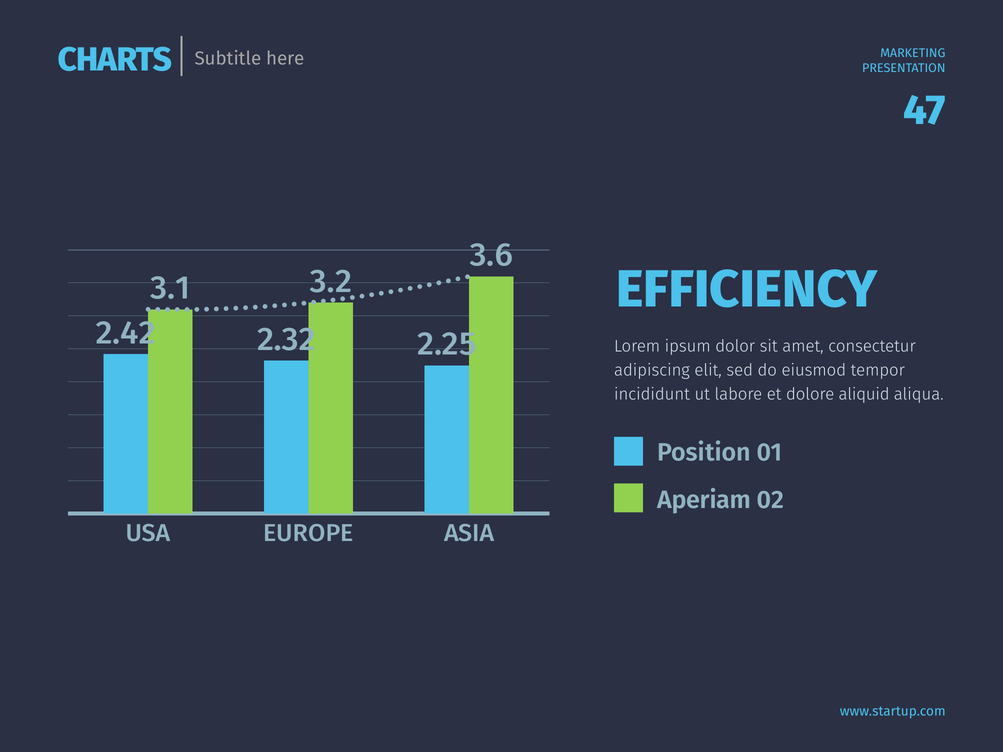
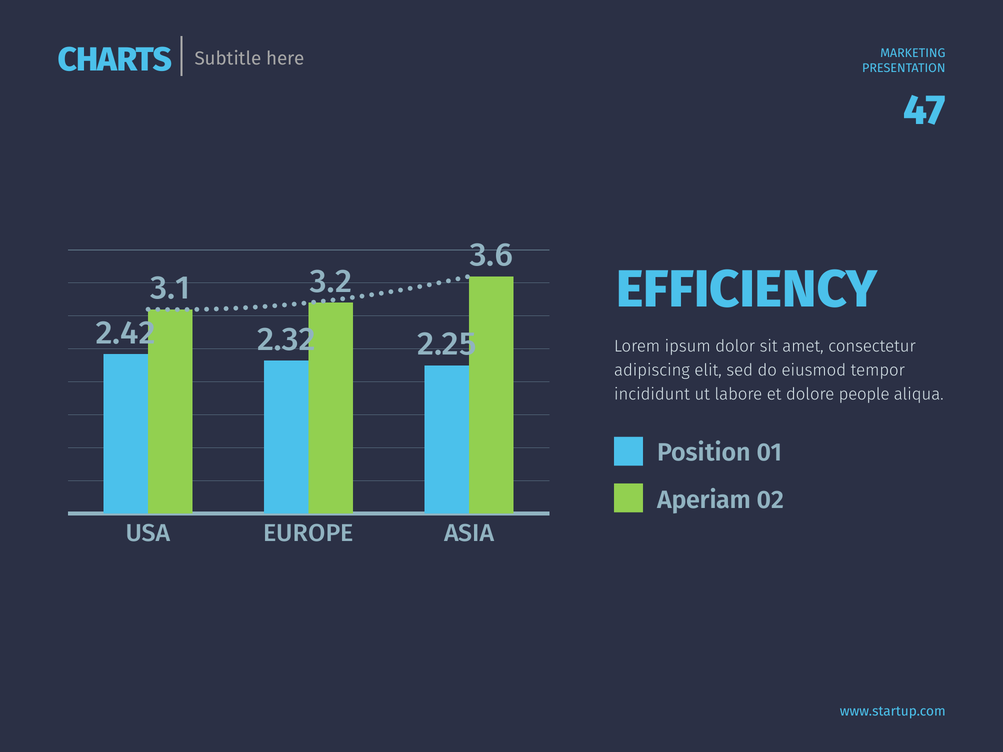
aliquid: aliquid -> people
